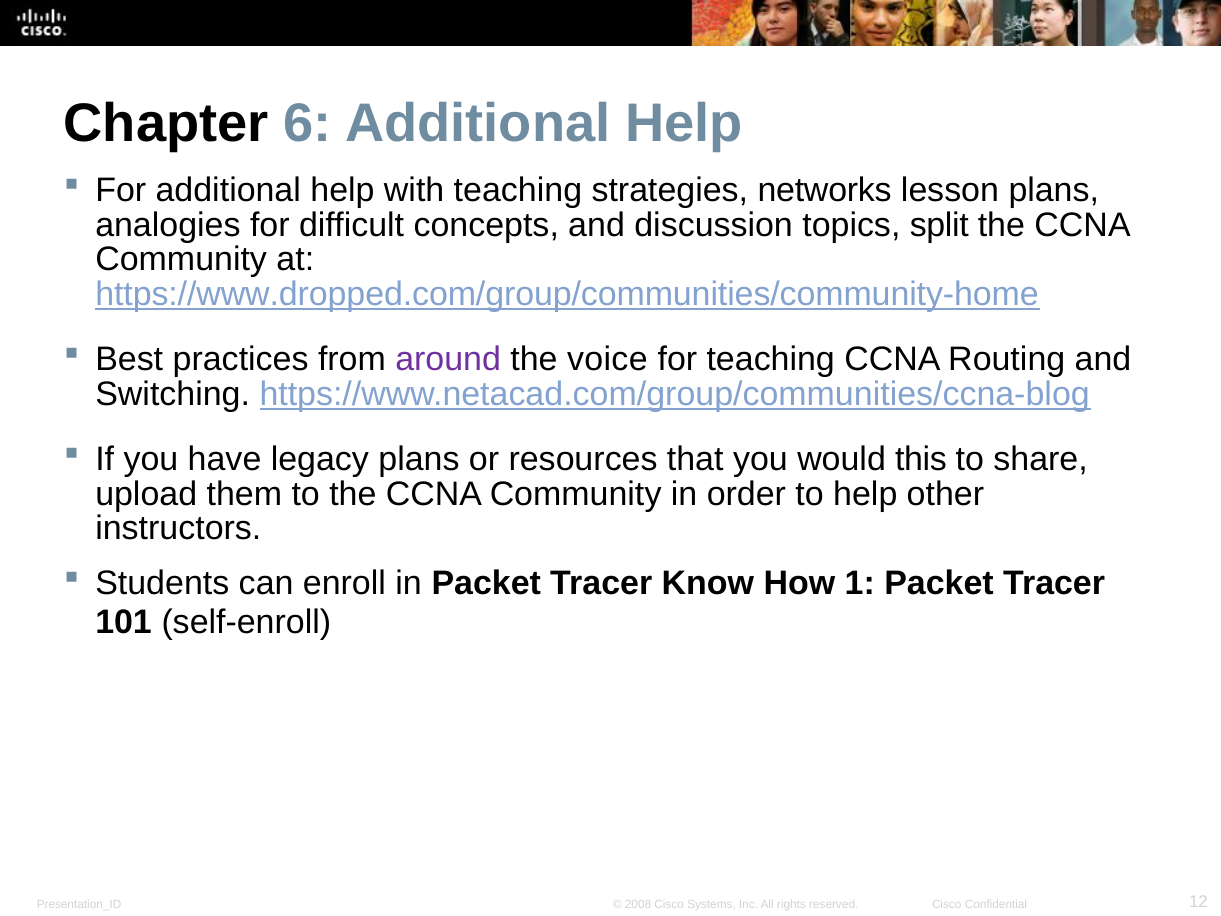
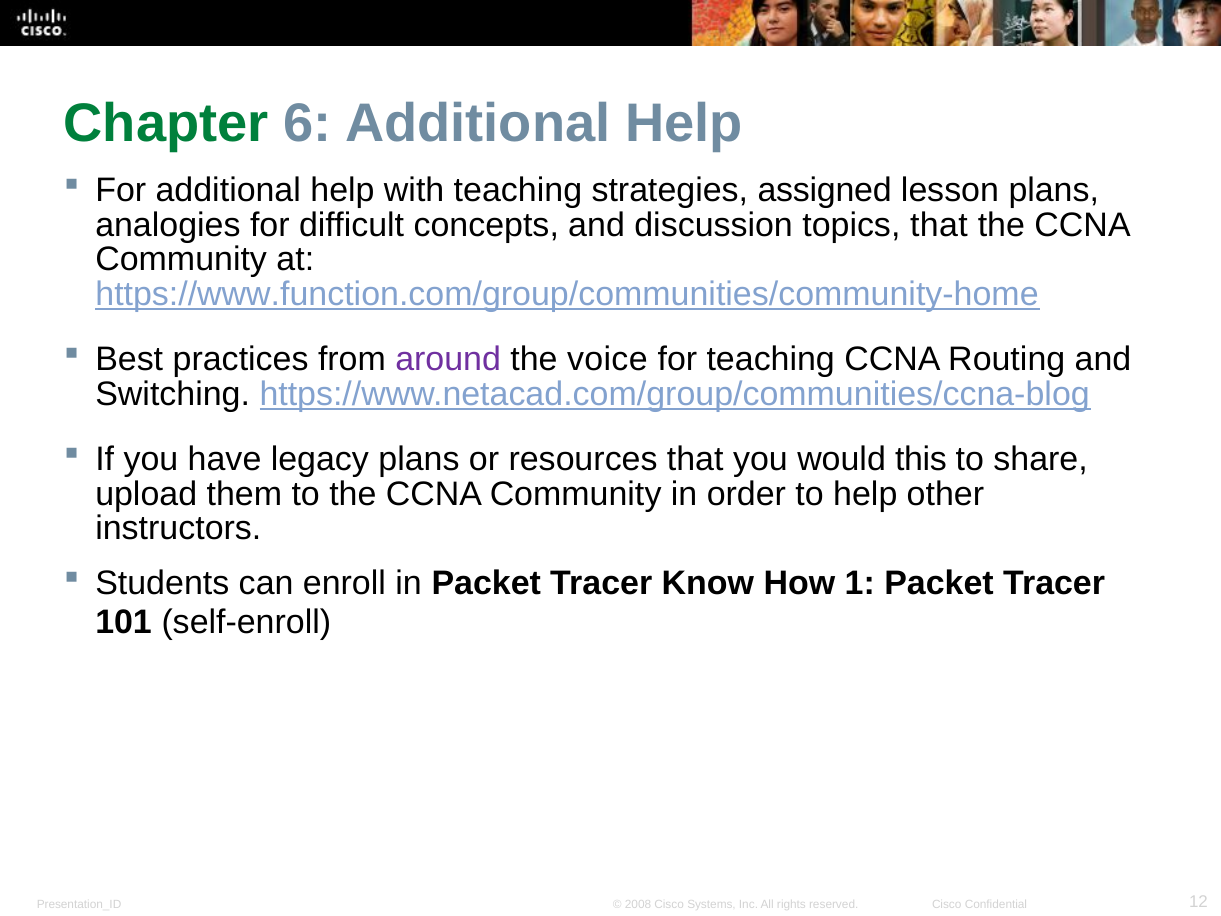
Chapter colour: black -> green
networks: networks -> assigned
topics split: split -> that
https://www.dropped.com/group/communities/community-home: https://www.dropped.com/group/communities/community-home -> https://www.function.com/group/communities/community-home
